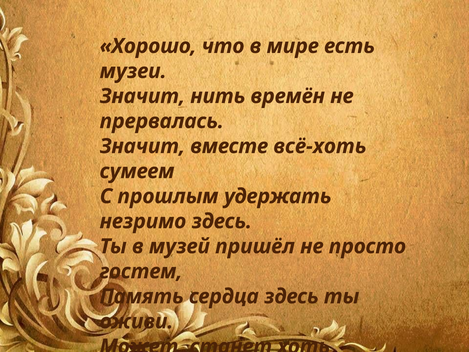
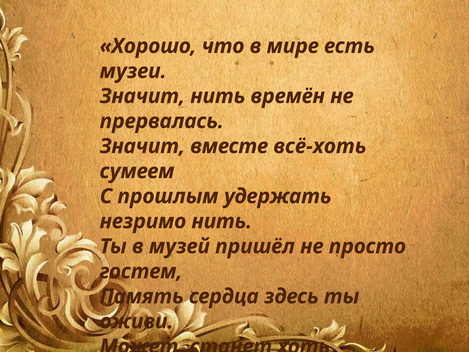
незримо здесь: здесь -> нить
